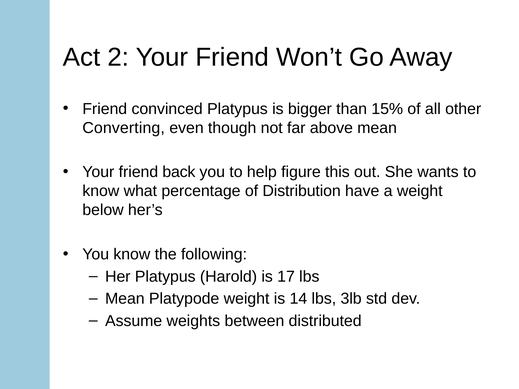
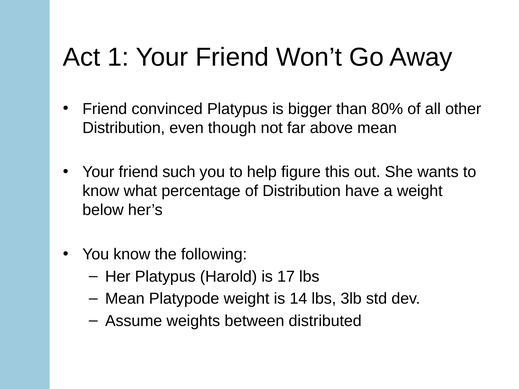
2: 2 -> 1
15%: 15% -> 80%
Converting at (124, 128): Converting -> Distribution
back: back -> such
